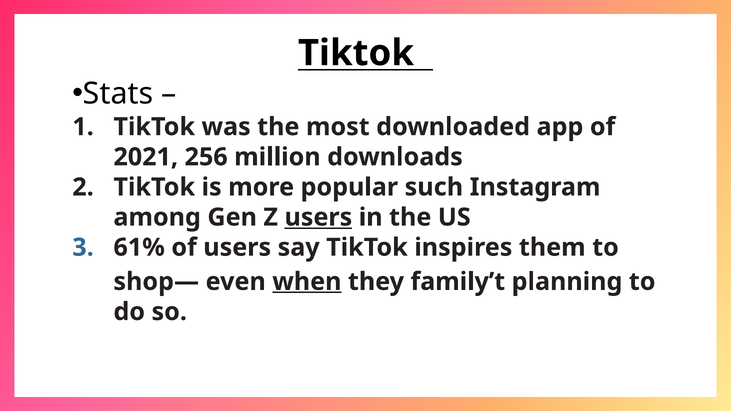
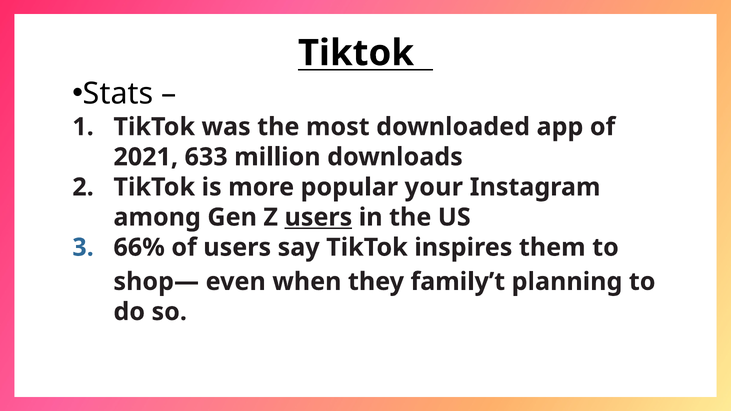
256: 256 -> 633
such: such -> your
61%: 61% -> 66%
when underline: present -> none
